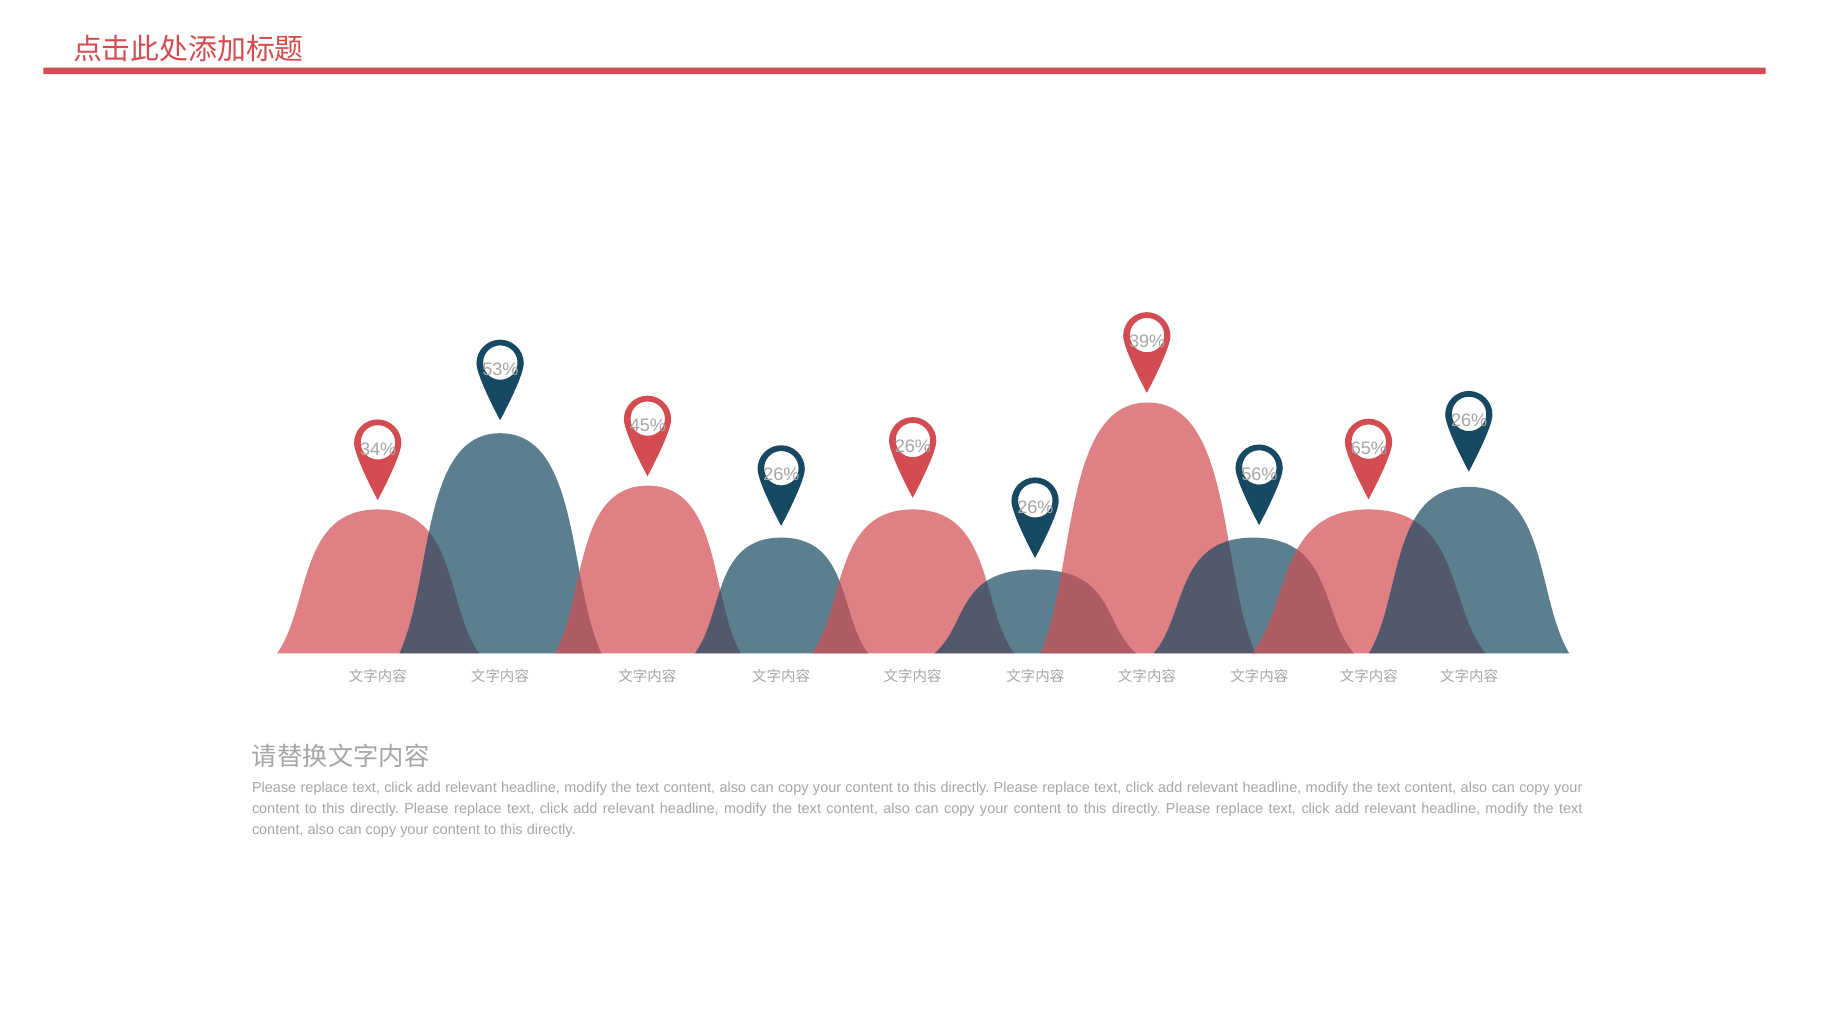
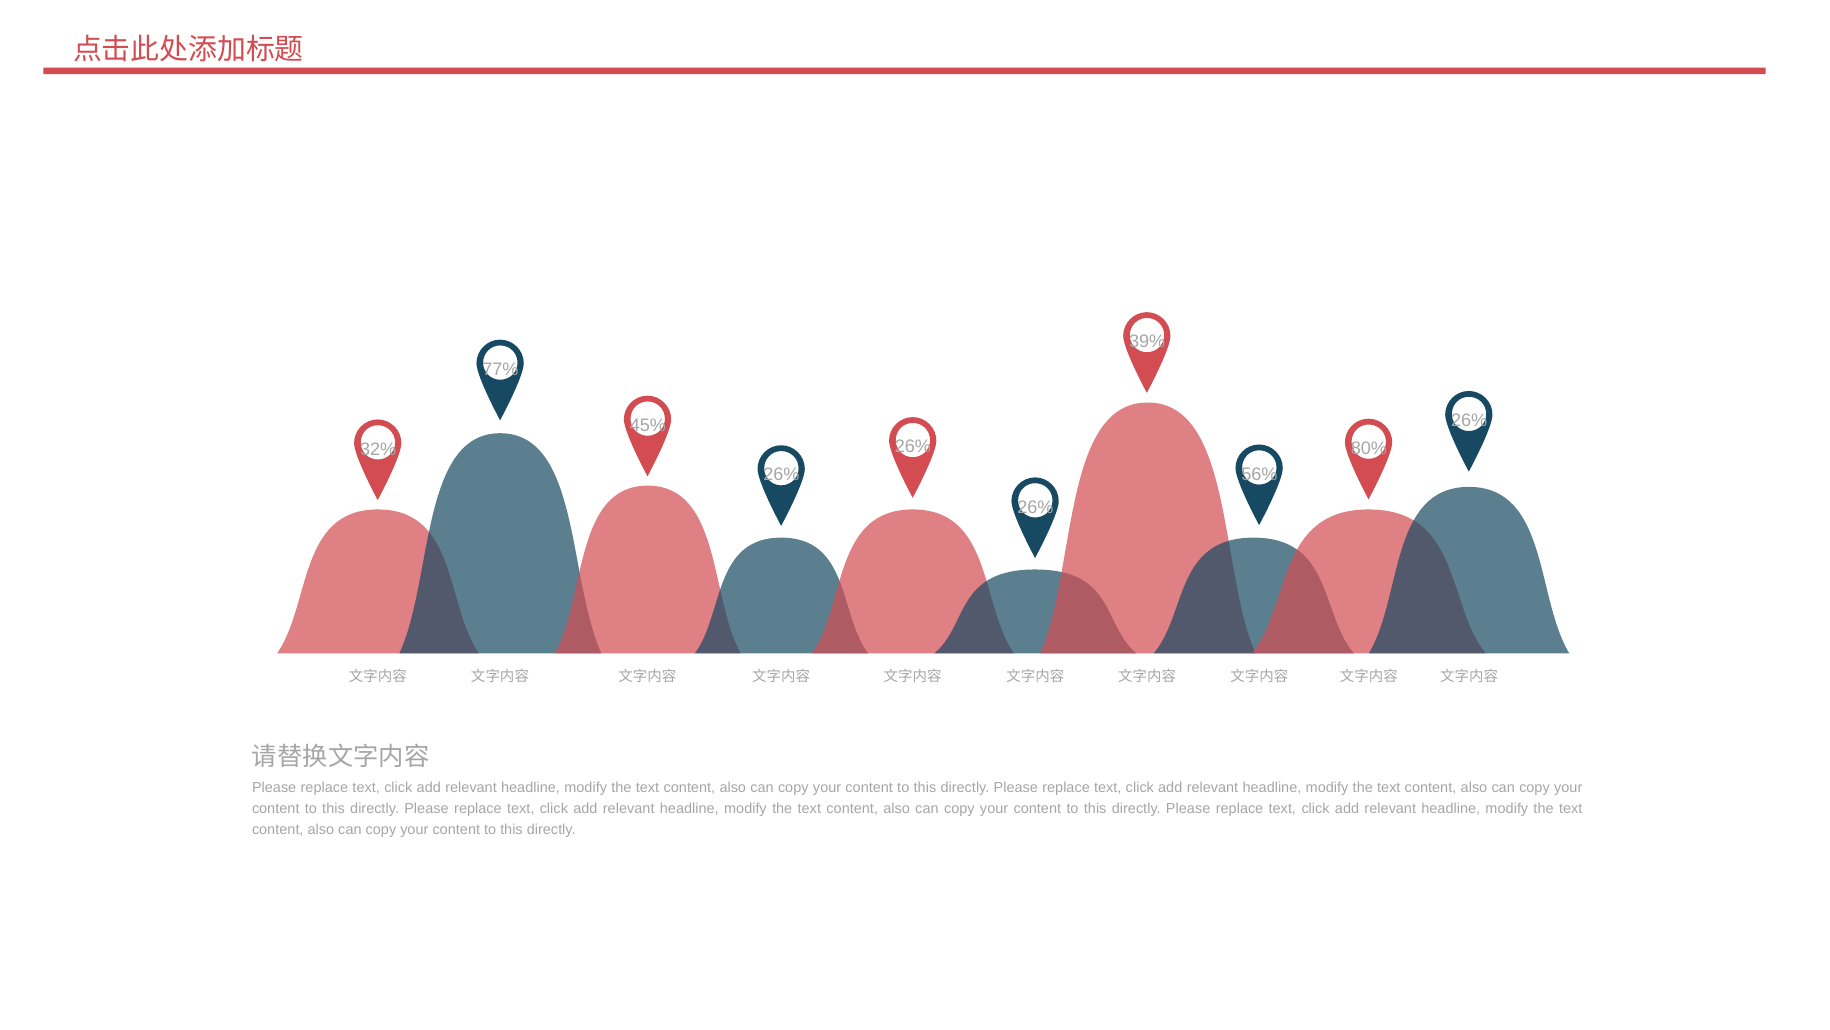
53%: 53% -> 77%
65%: 65% -> 80%
34%: 34% -> 32%
